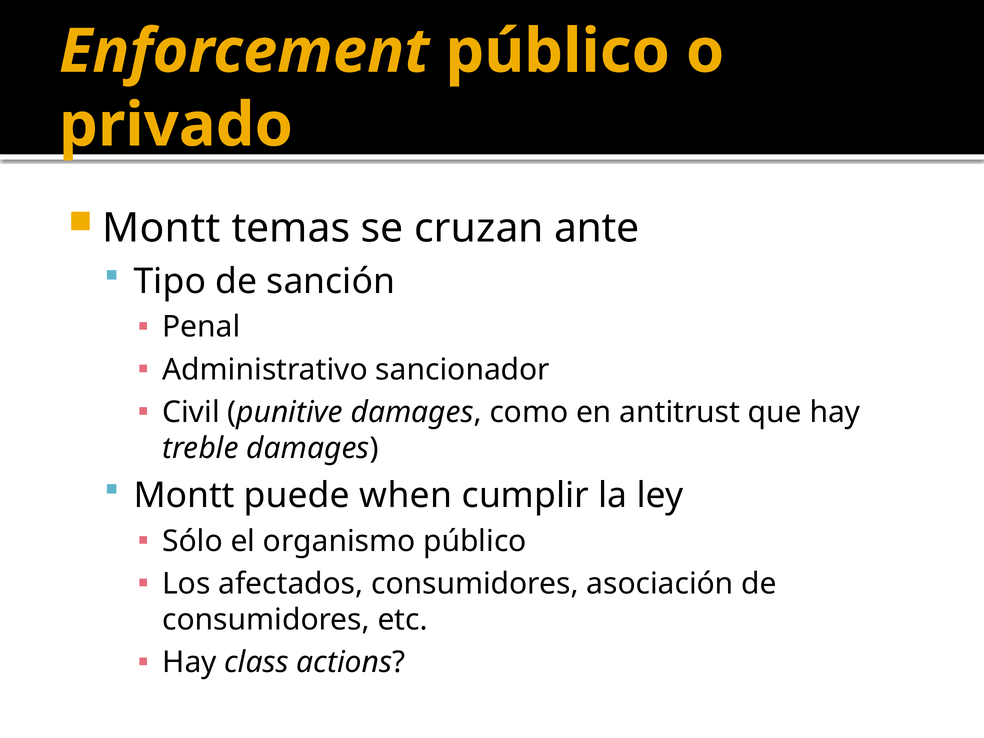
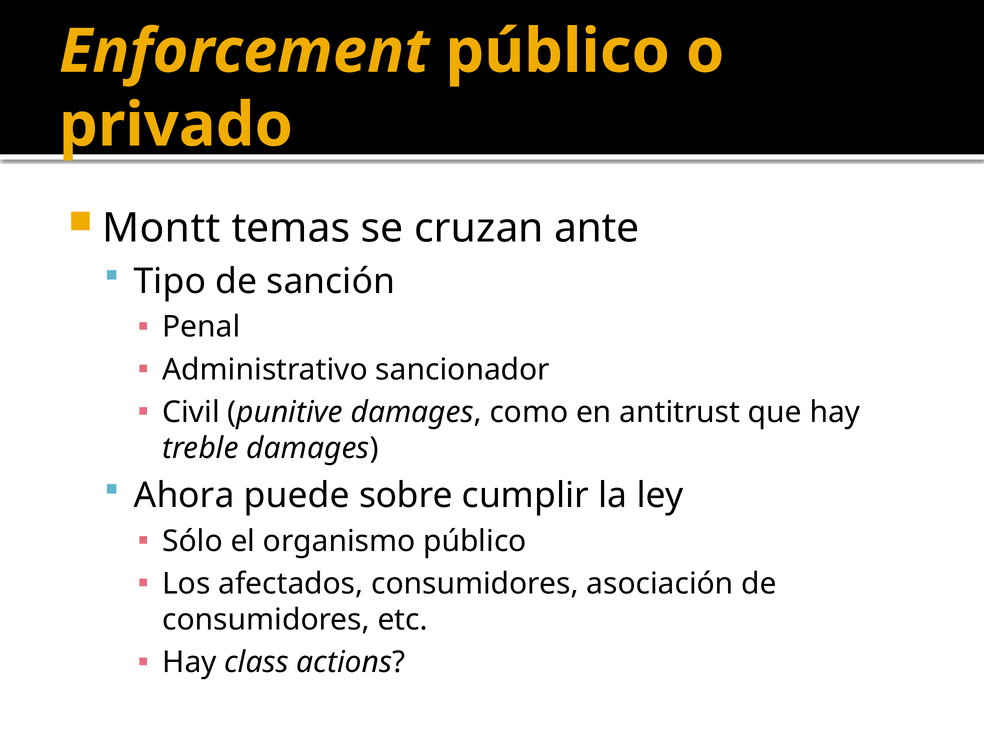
Montt at (184, 496): Montt -> Ahora
when: when -> sobre
